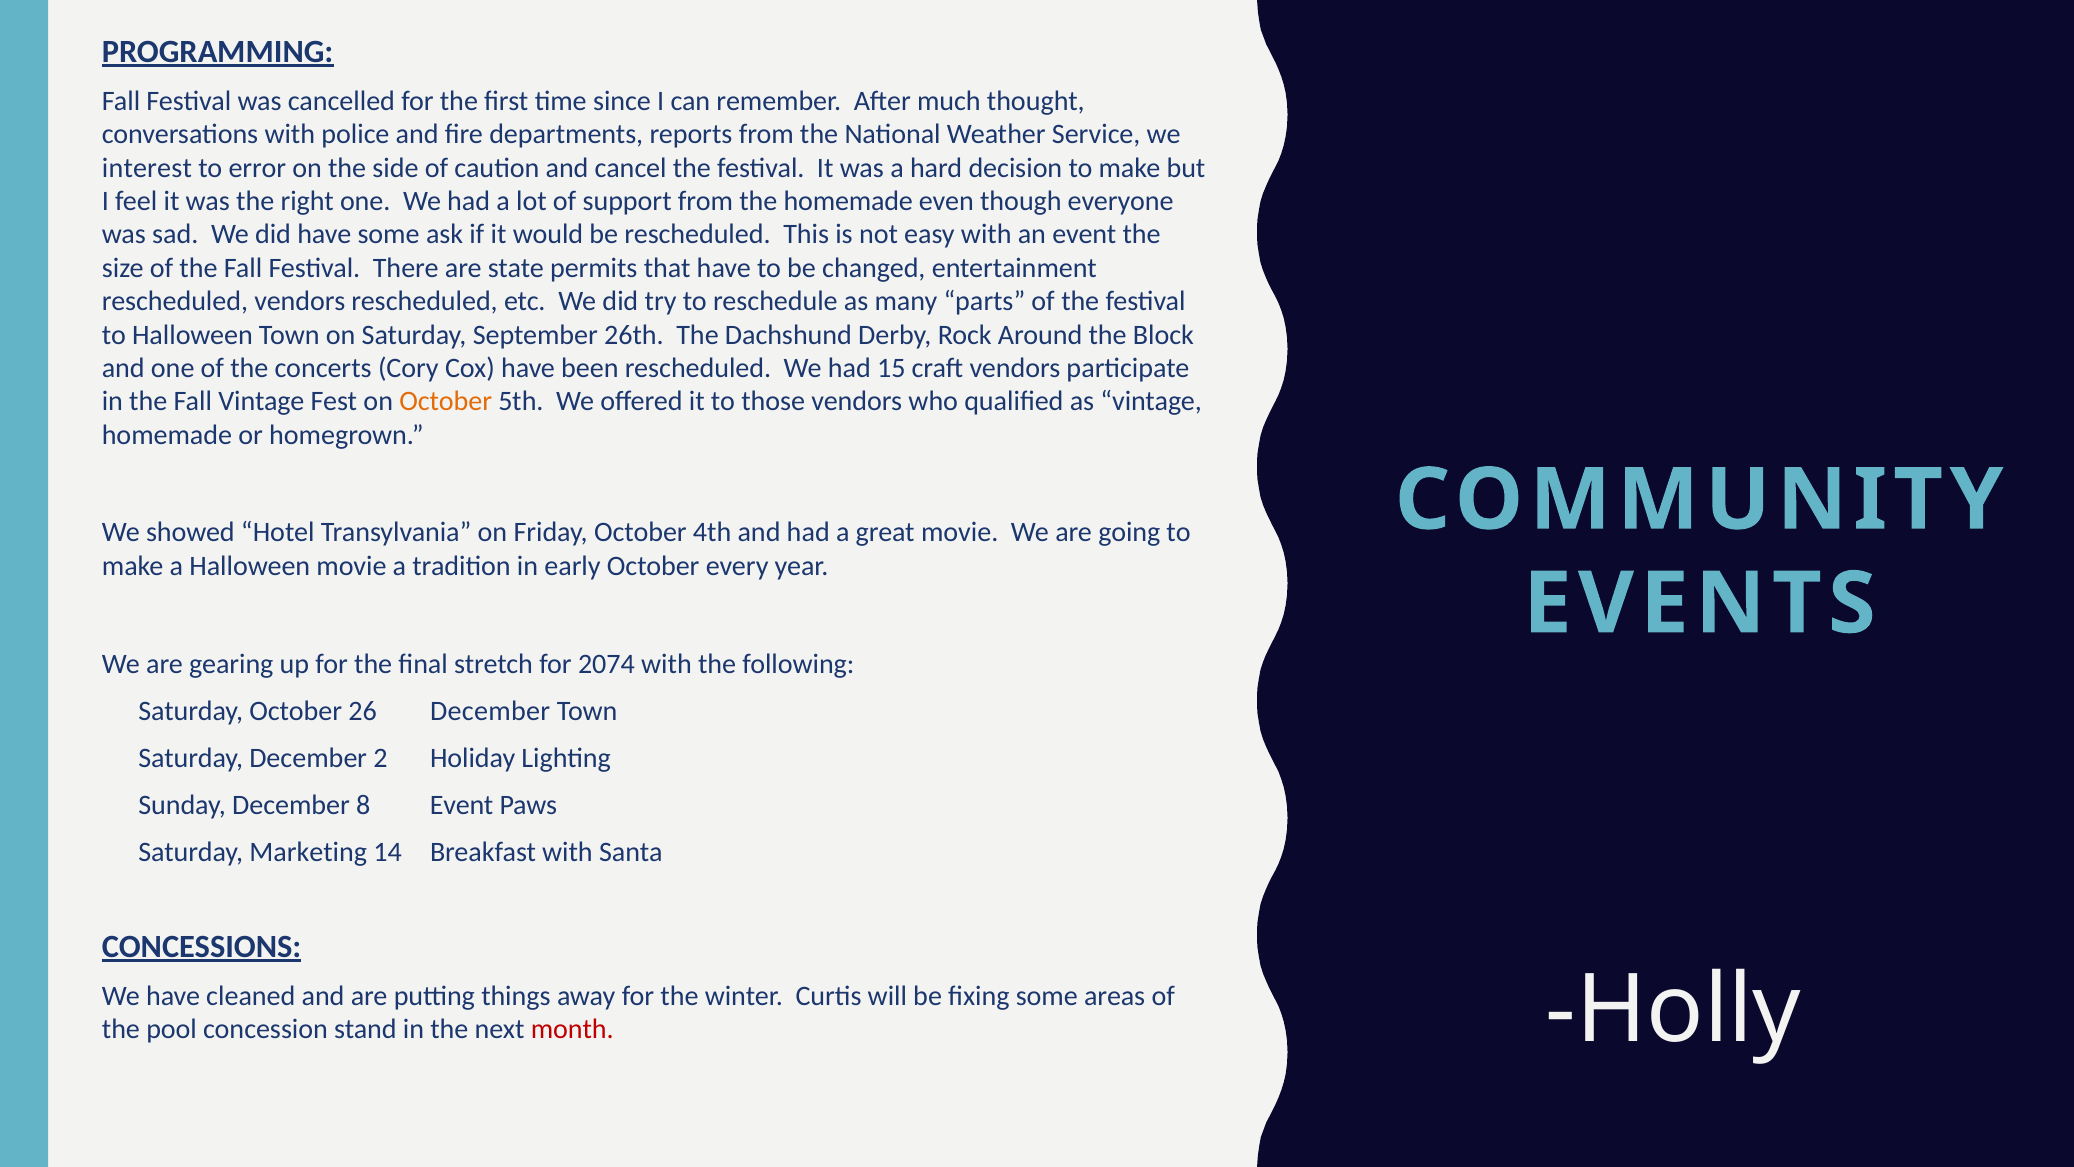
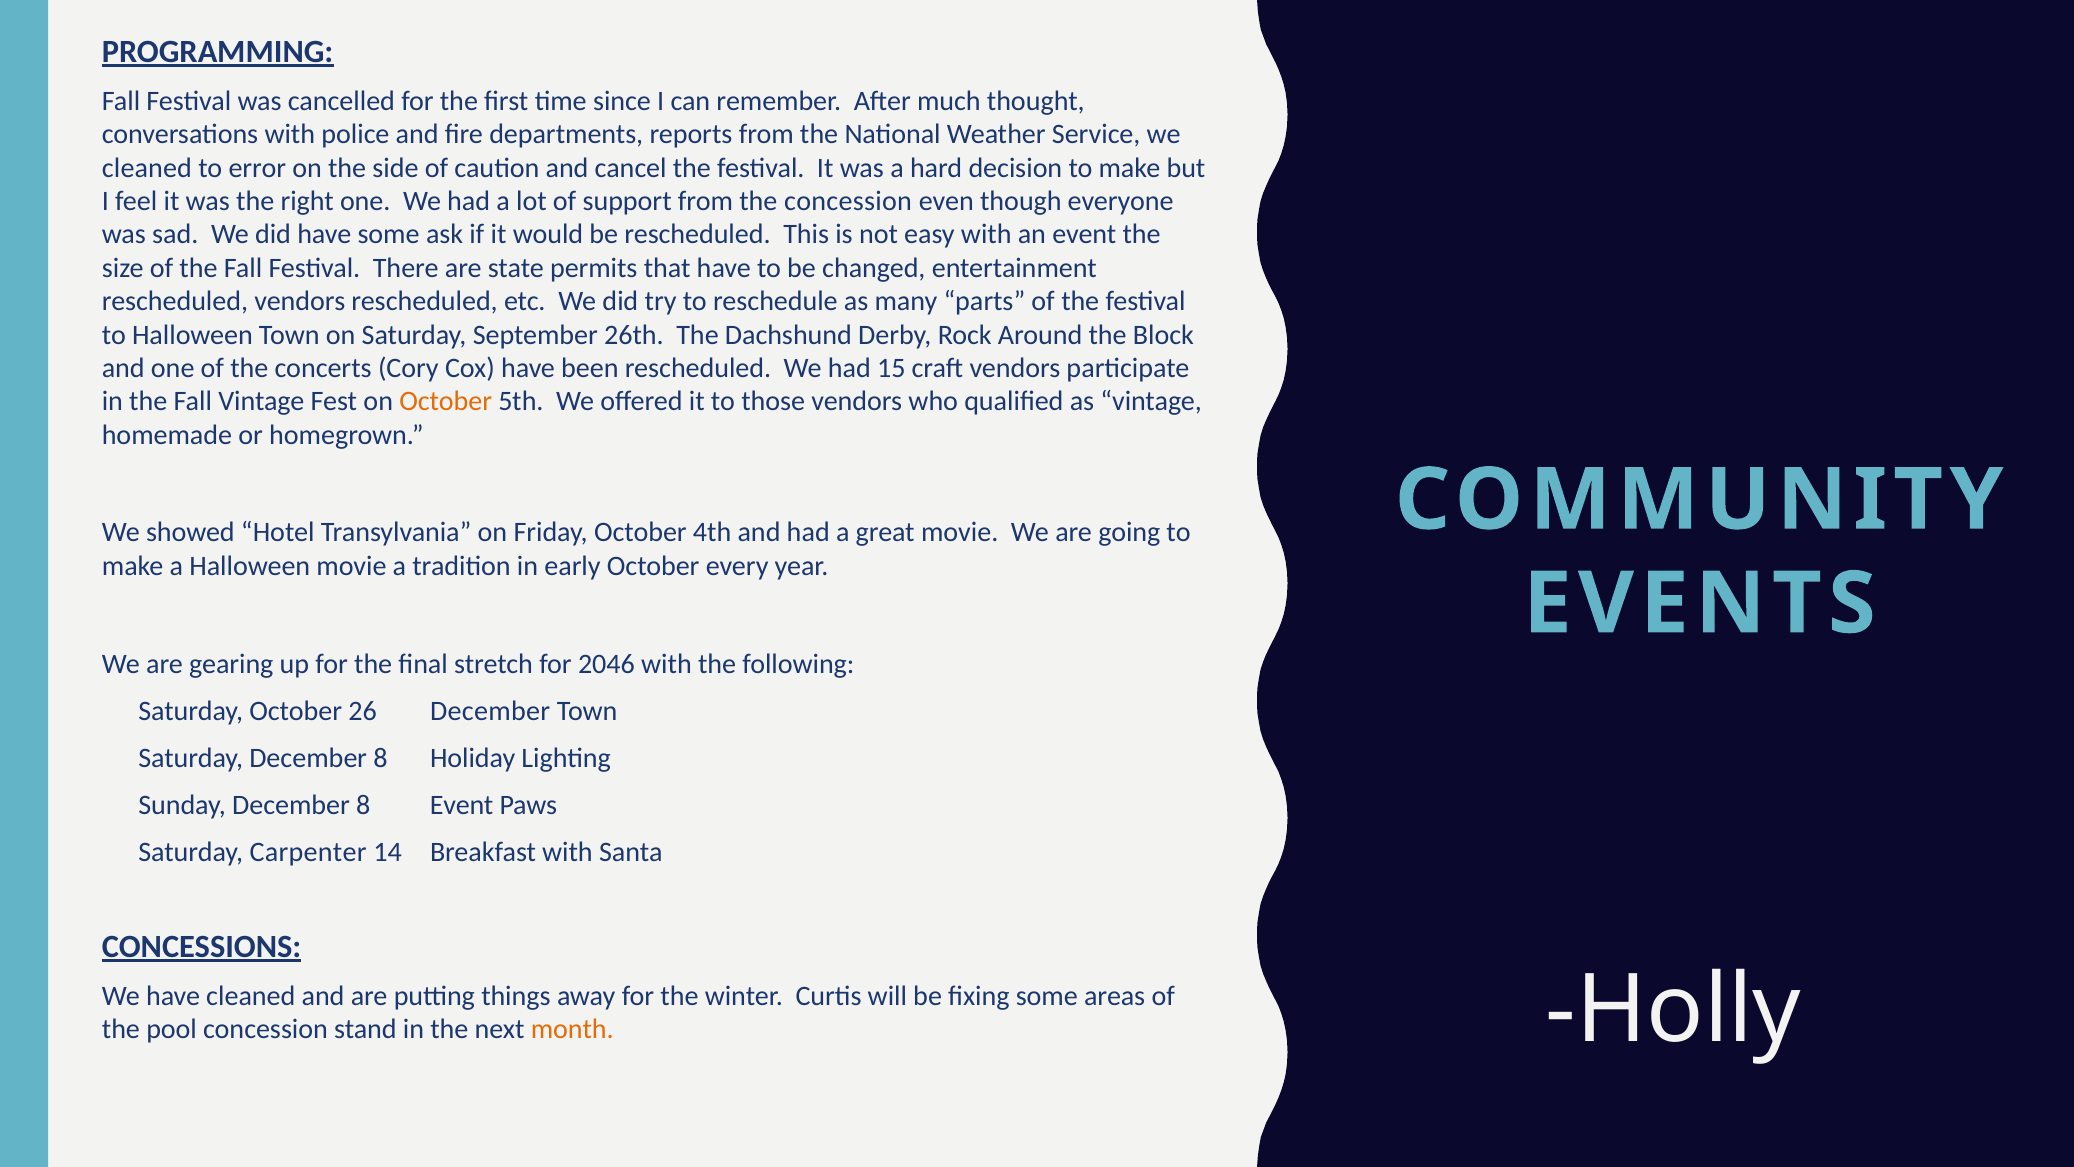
interest at (147, 168): interest -> cleaned
the homemade: homemade -> concession
2074: 2074 -> 2046
Saturday December 2: 2 -> 8
Marketing: Marketing -> Carpenter
month colour: red -> orange
